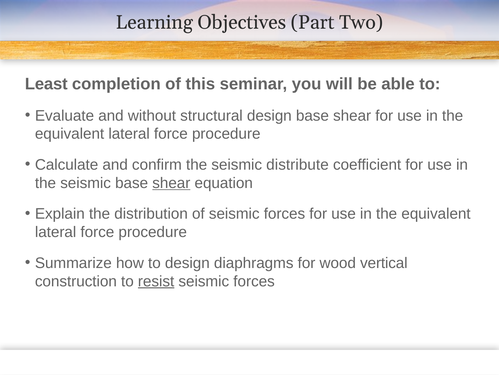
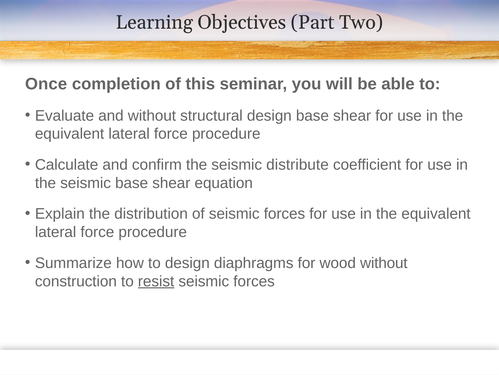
Least: Least -> Once
shear at (171, 183) underline: present -> none
wood vertical: vertical -> without
